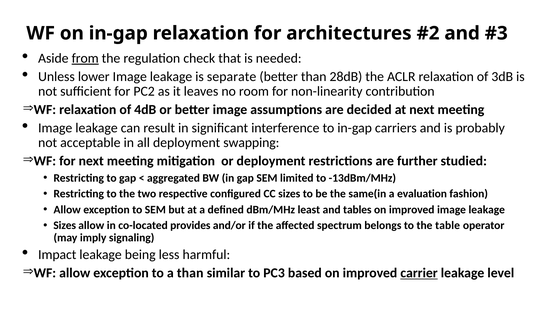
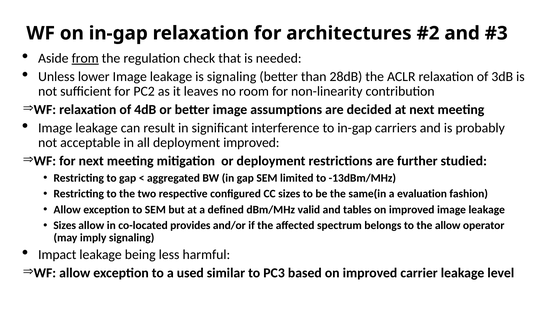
is separate: separate -> signaling
deployment swapping: swapping -> improved
least: least -> valid
the table: table -> allow
a than: than -> used
carrier underline: present -> none
